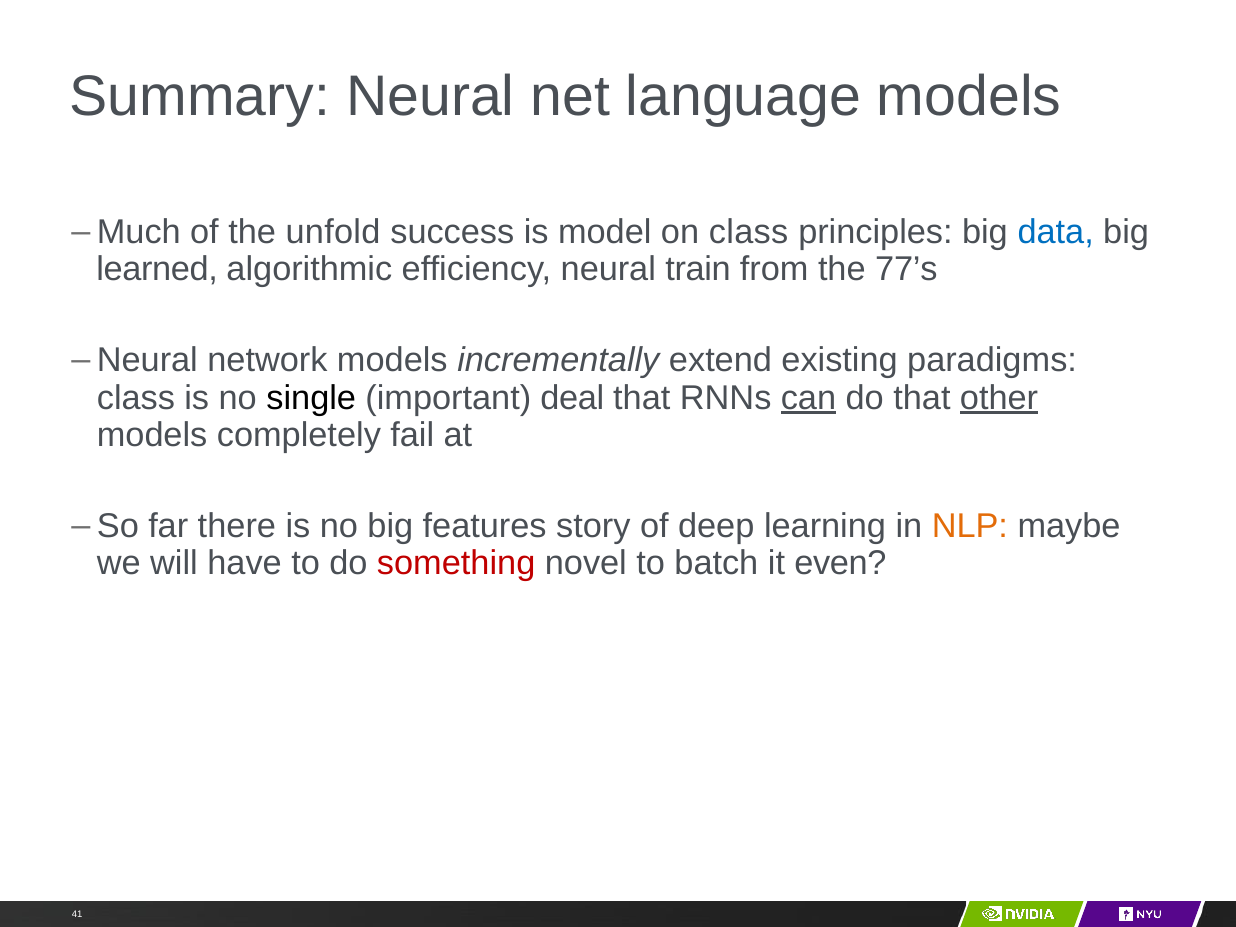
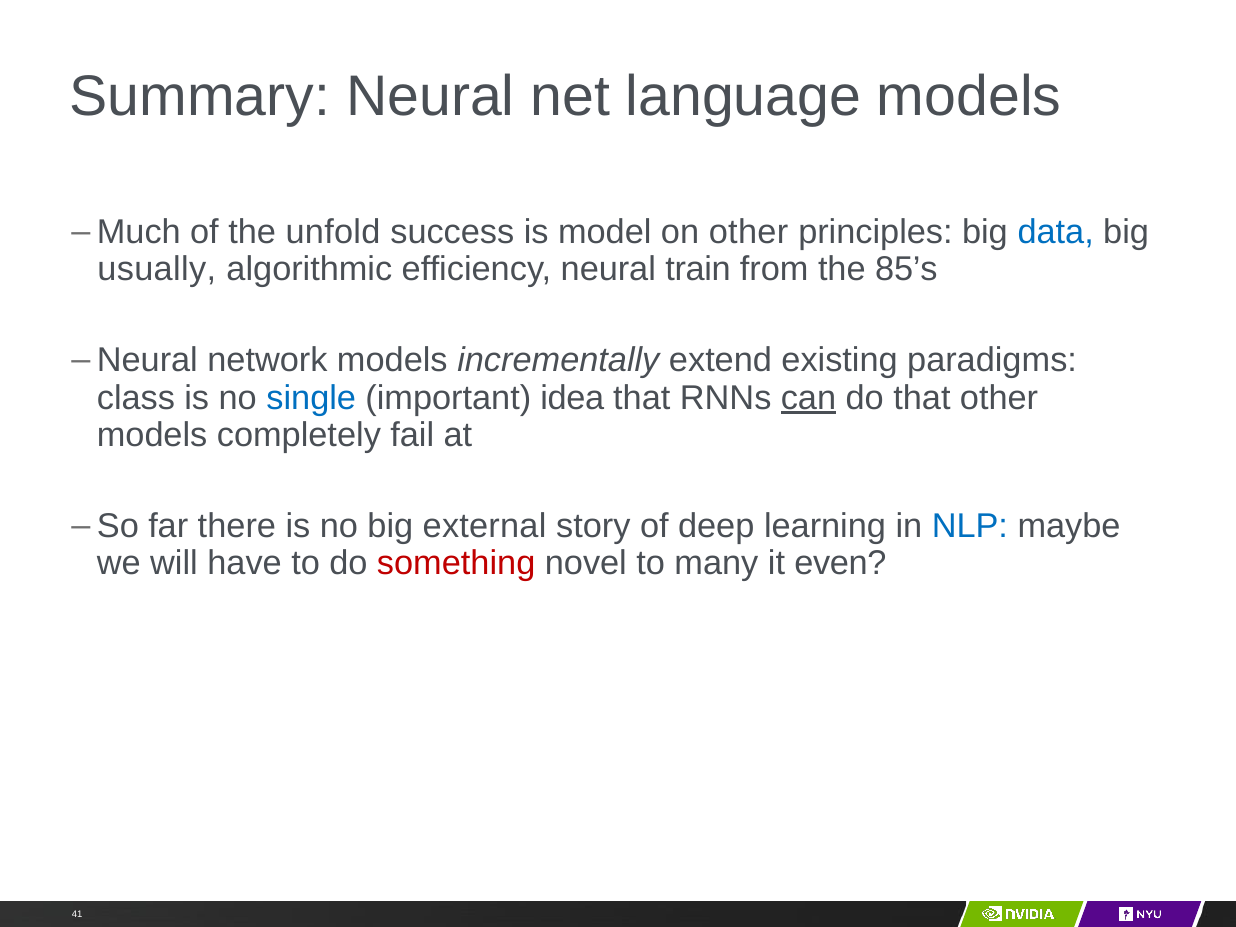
on class: class -> other
learned: learned -> usually
77’s: 77’s -> 85’s
single colour: black -> blue
deal: deal -> idea
other at (999, 398) underline: present -> none
features: features -> external
NLP colour: orange -> blue
batch: batch -> many
